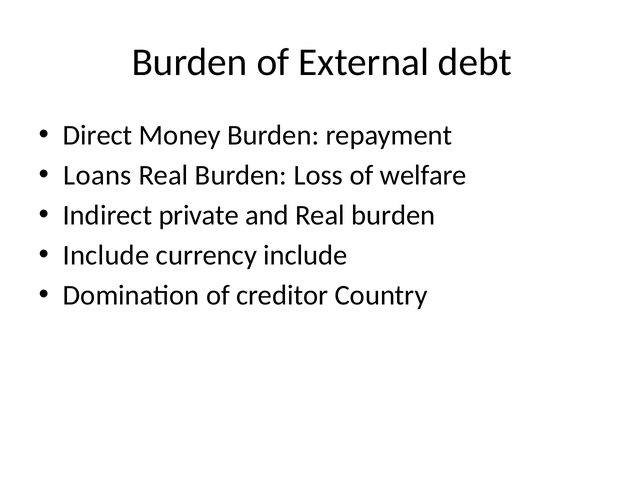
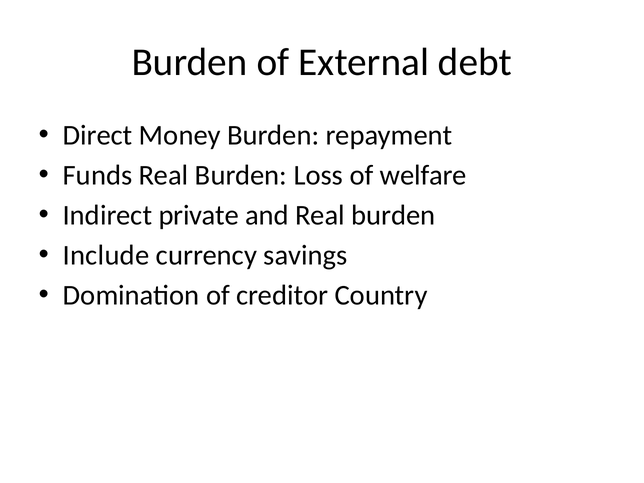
Loans: Loans -> Funds
currency include: include -> savings
